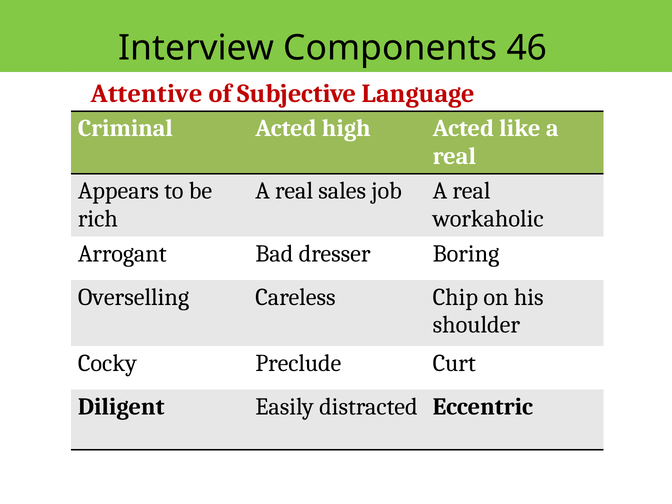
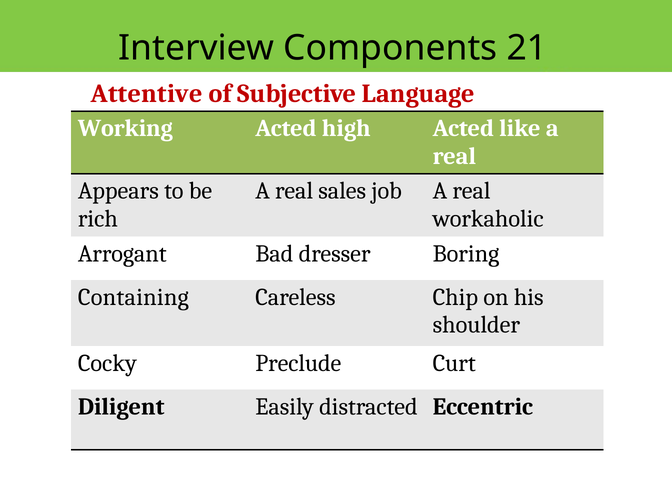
46: 46 -> 21
Criminal: Criminal -> Working
Overselling: Overselling -> Containing
